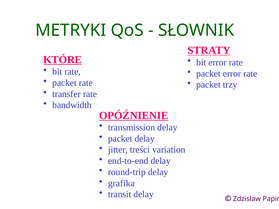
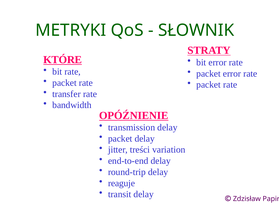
trzy at (230, 85): trzy -> rate
grafika: grafika -> reaguje
